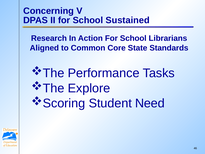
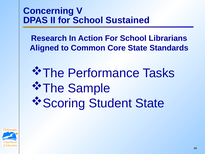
Explore: Explore -> Sample
Student Need: Need -> State
